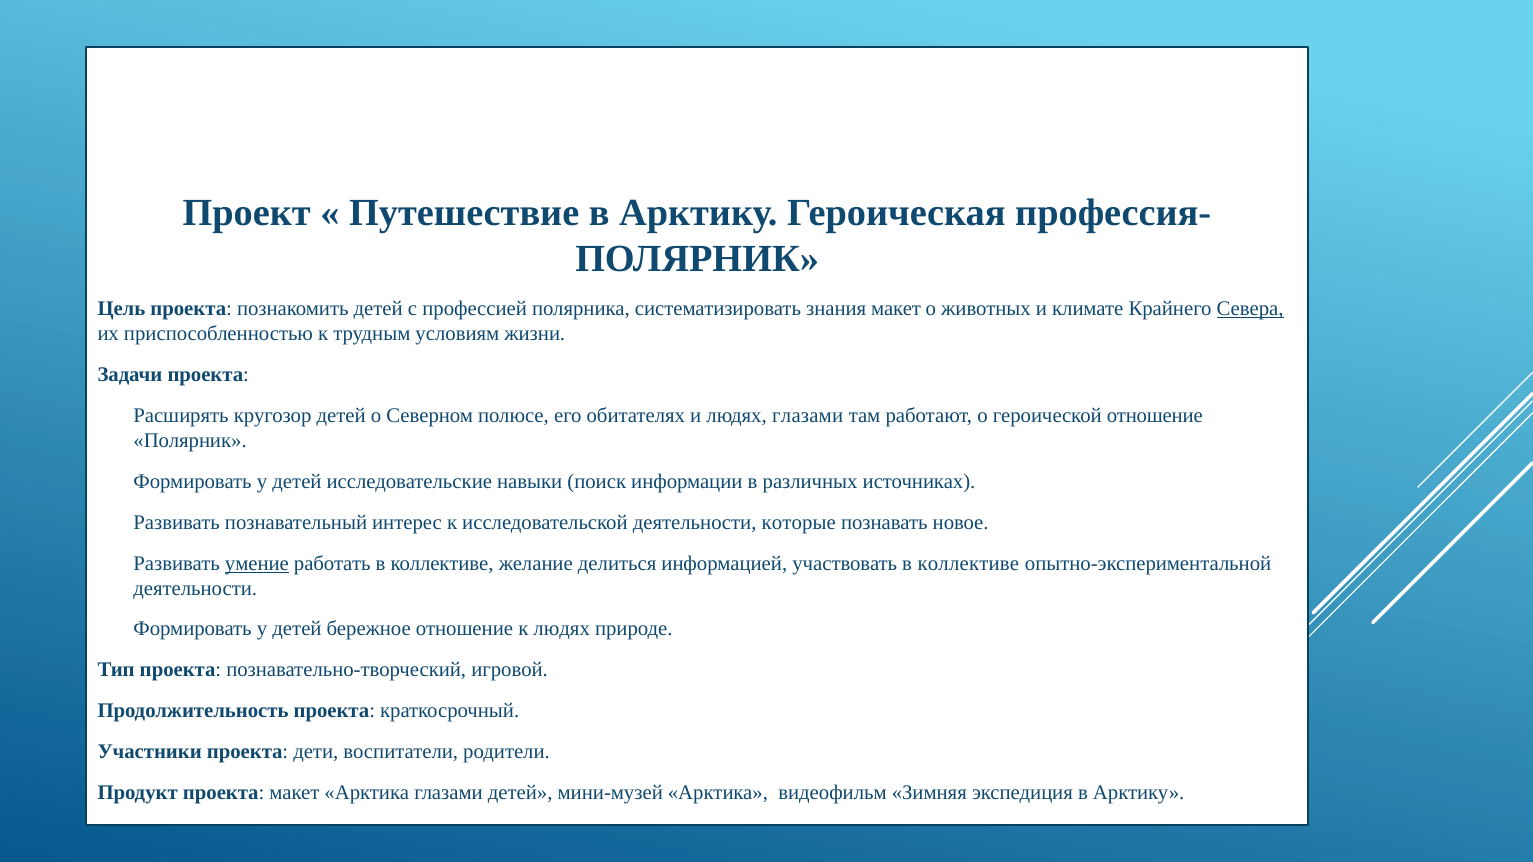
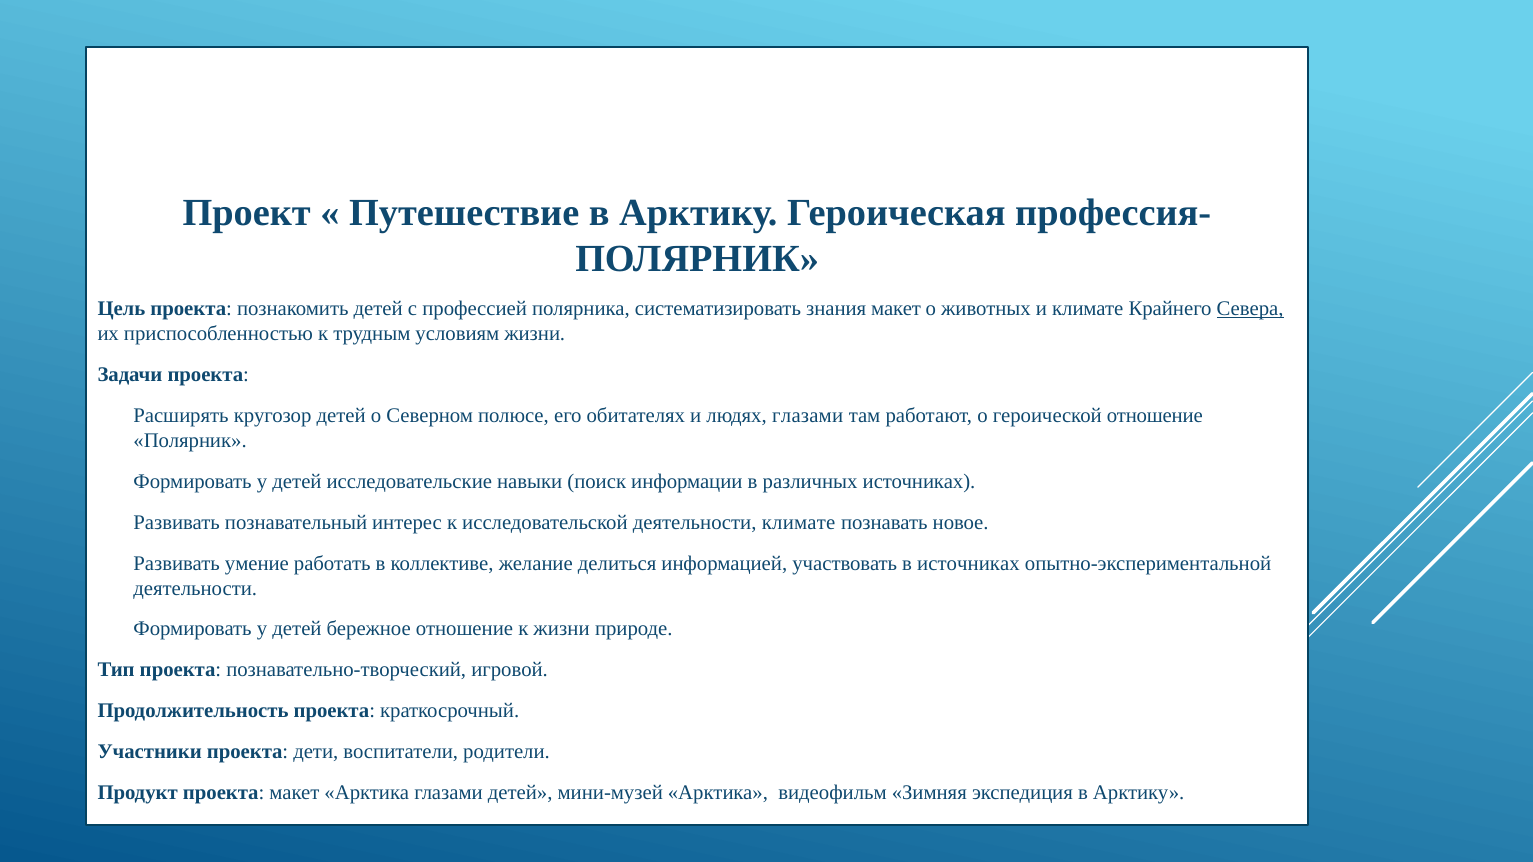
деятельности которые: которые -> климате
умение underline: present -> none
участвовать в коллективе: коллективе -> источниках
к людях: людях -> жизни
